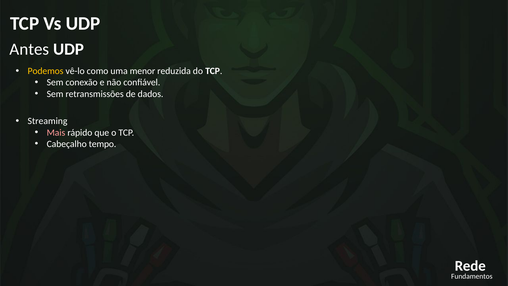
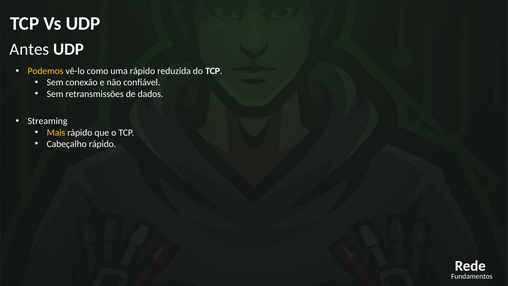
uma menor: menor -> rápido
Mais colour: pink -> yellow
Cabeçalho tempo: tempo -> rápido
